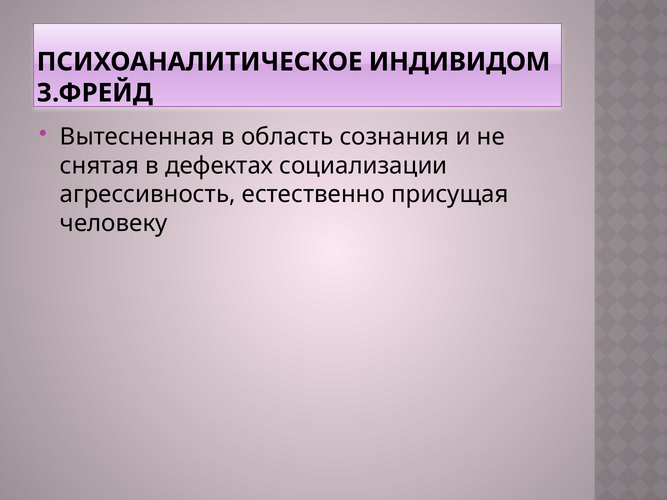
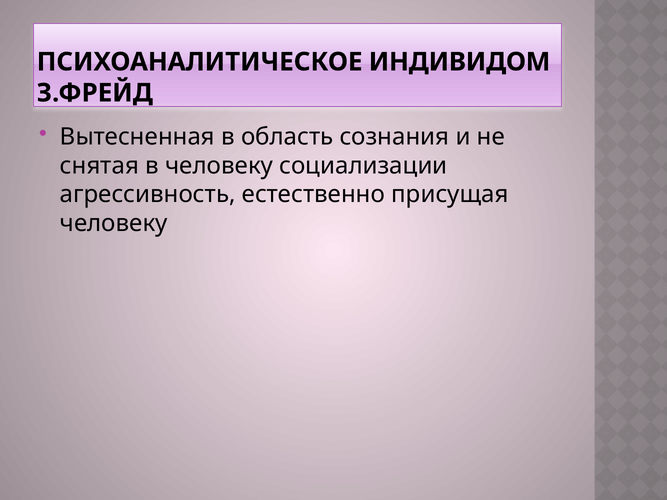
в дефектах: дефектах -> человеку
